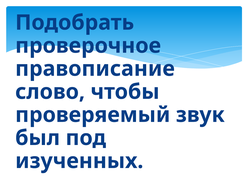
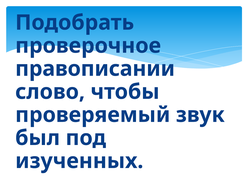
правописание: правописание -> правописании
